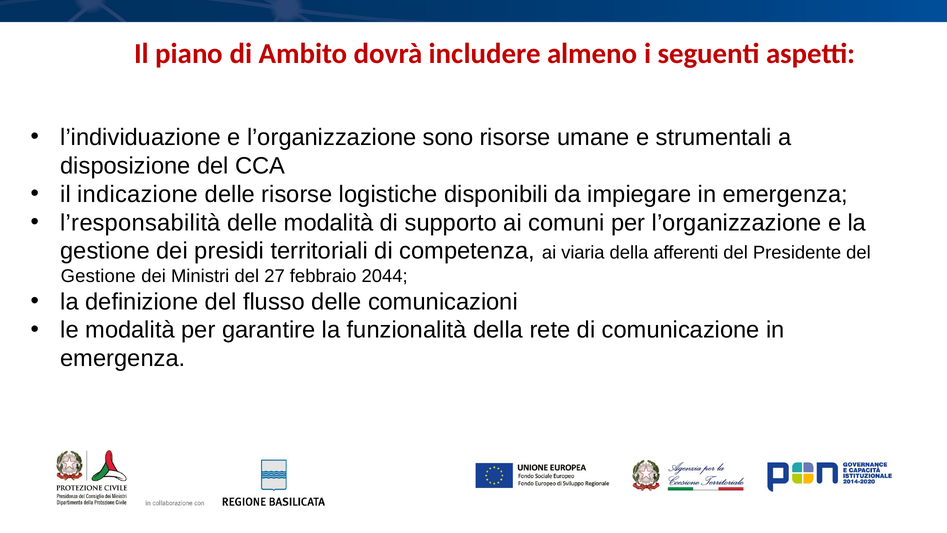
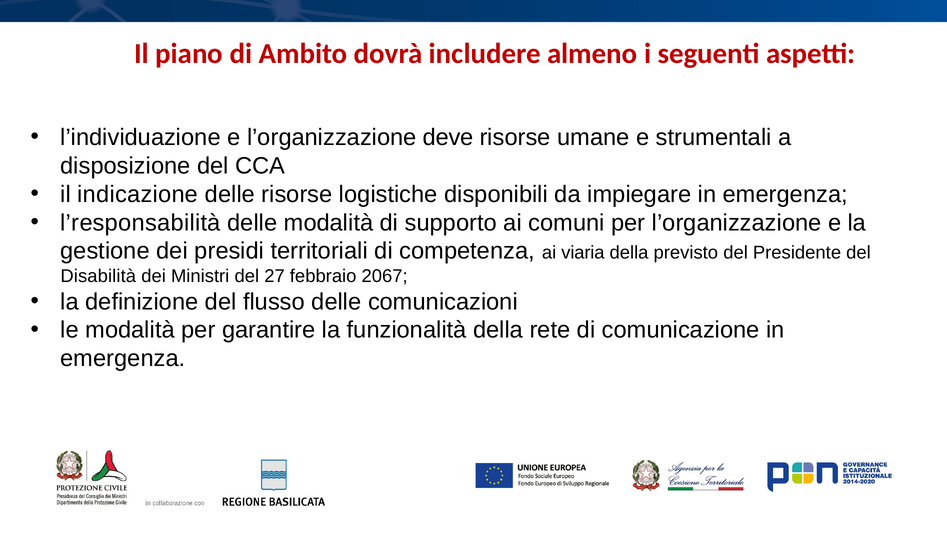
sono: sono -> deve
afferenti: afferenti -> previsto
Gestione at (98, 276): Gestione -> Disabilità
2044: 2044 -> 2067
